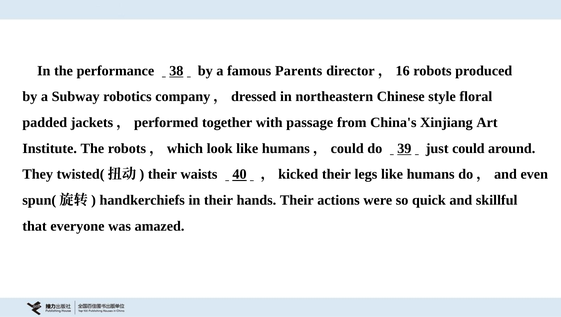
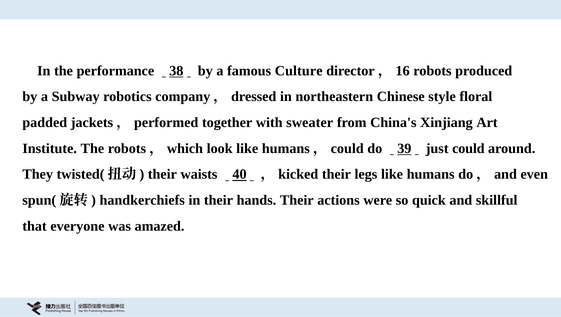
Parents: Parents -> Culture
passage: passage -> sweater
